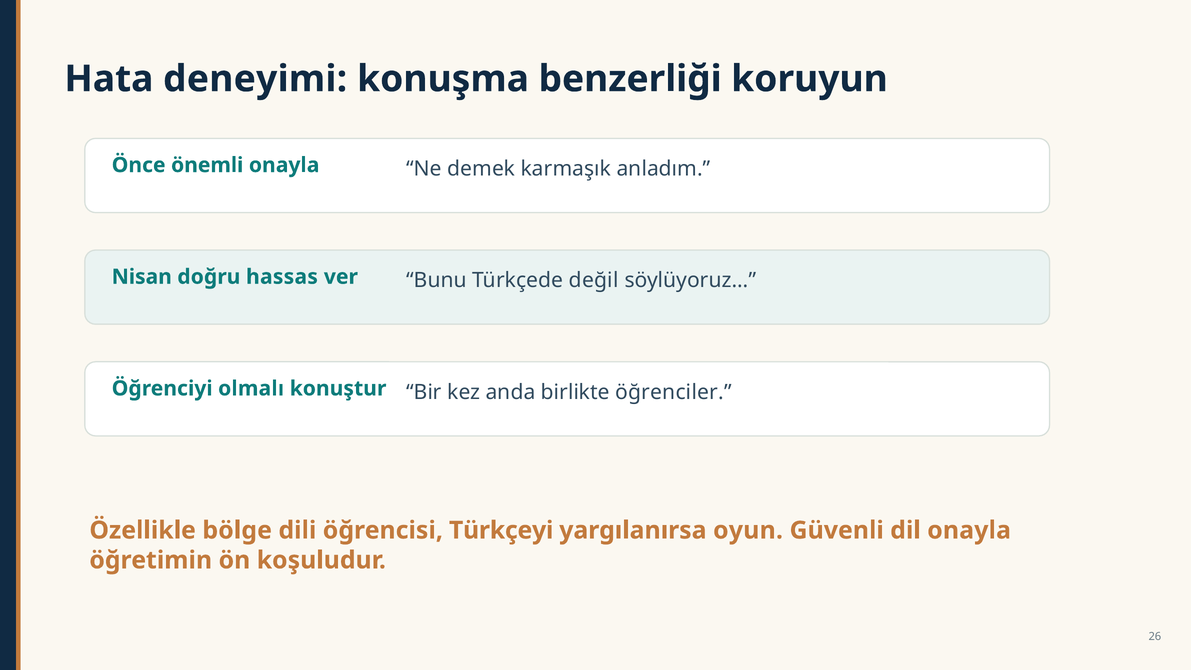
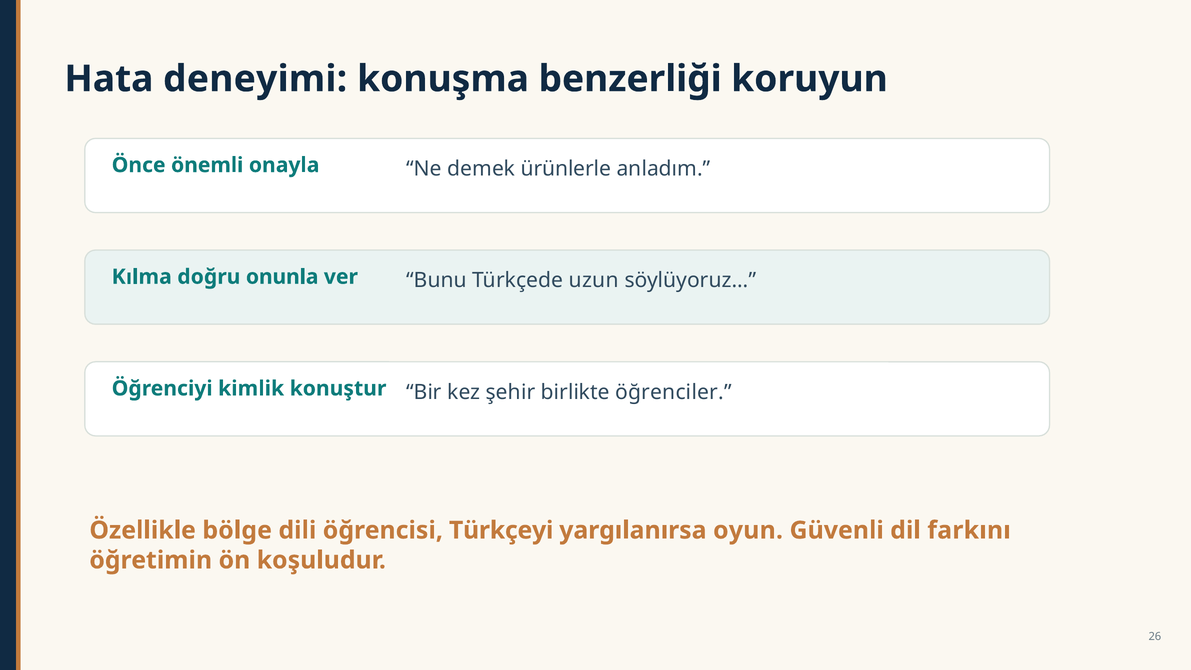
karmaşık: karmaşık -> ürünlerle
Nisan: Nisan -> Kılma
hassas: hassas -> onunla
değil: değil -> uzun
olmalı: olmalı -> kimlik
anda: anda -> şehir
dil onayla: onayla -> farkını
